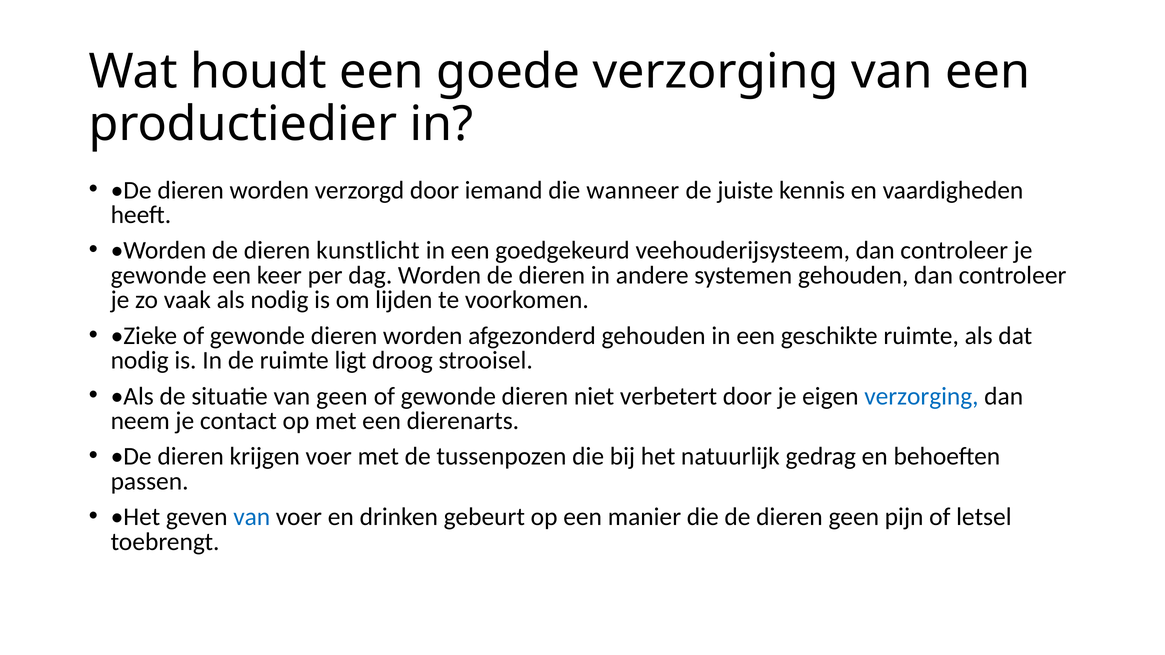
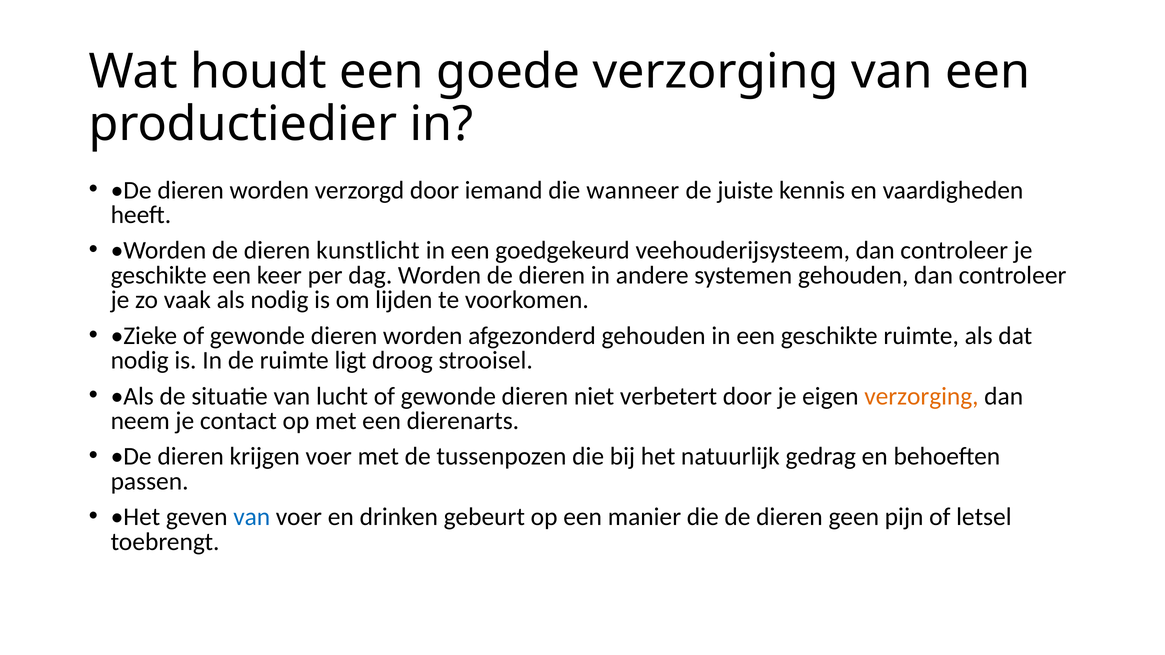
gewonde at (159, 275): gewonde -> geschikte
van geen: geen -> lucht
verzorging at (921, 396) colour: blue -> orange
